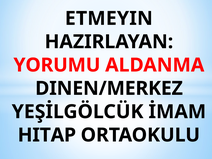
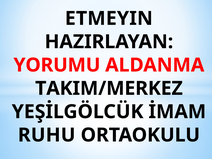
DINEN/MERKEZ: DINEN/MERKEZ -> TAKIM/MERKEZ
HITAP: HITAP -> RUHU
